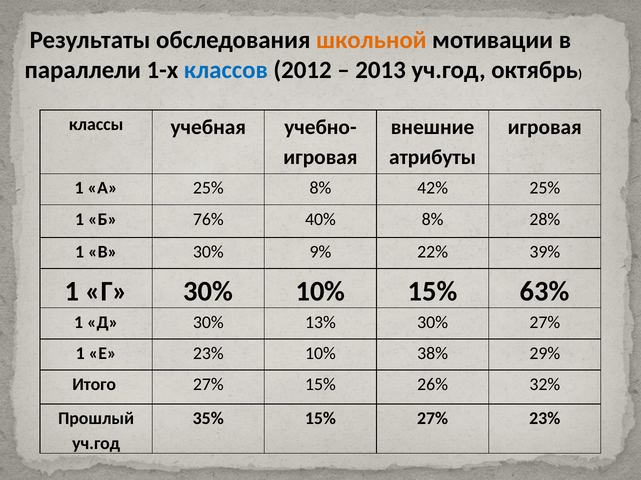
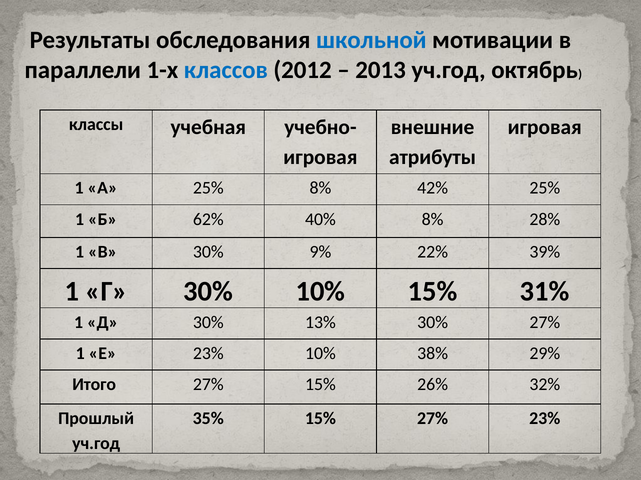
школьной colour: orange -> blue
76%: 76% -> 62%
63%: 63% -> 31%
